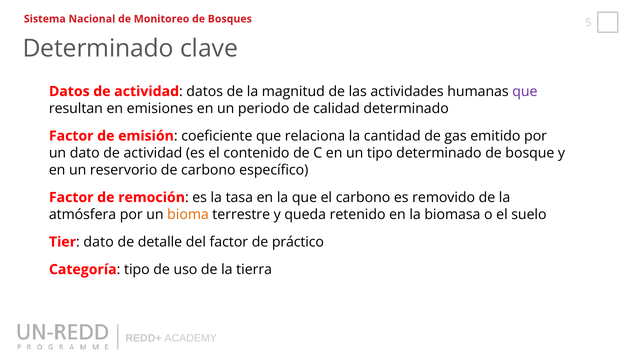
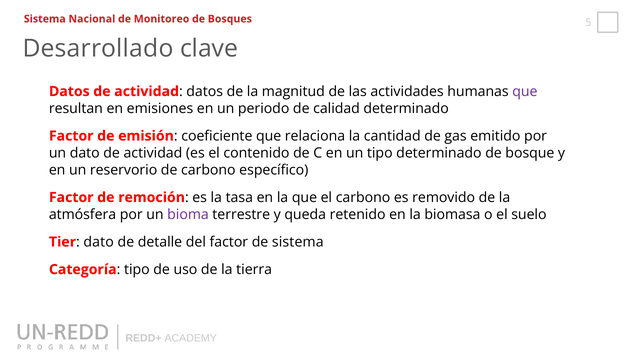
Determinado at (98, 48): Determinado -> Desarrollado
bioma colour: orange -> purple
de práctico: práctico -> sistema
